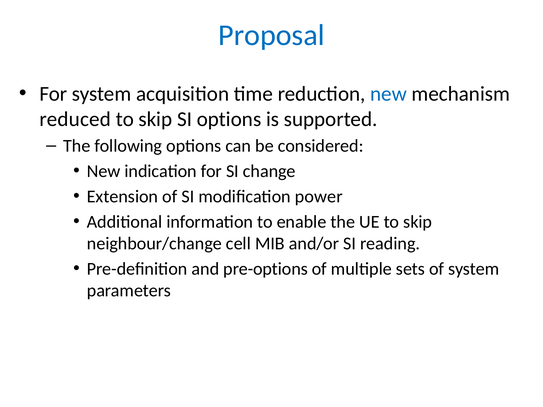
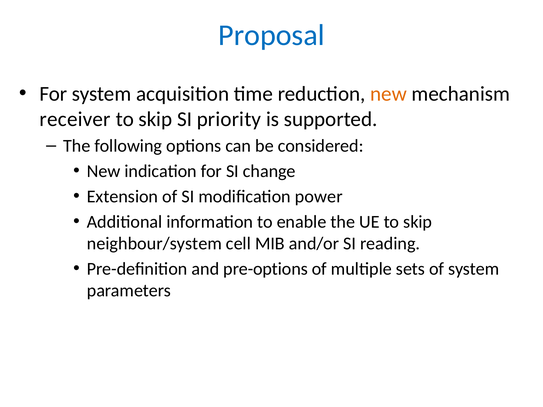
new at (389, 94) colour: blue -> orange
reduced: reduced -> receiver
SI options: options -> priority
neighbour/change: neighbour/change -> neighbour/system
